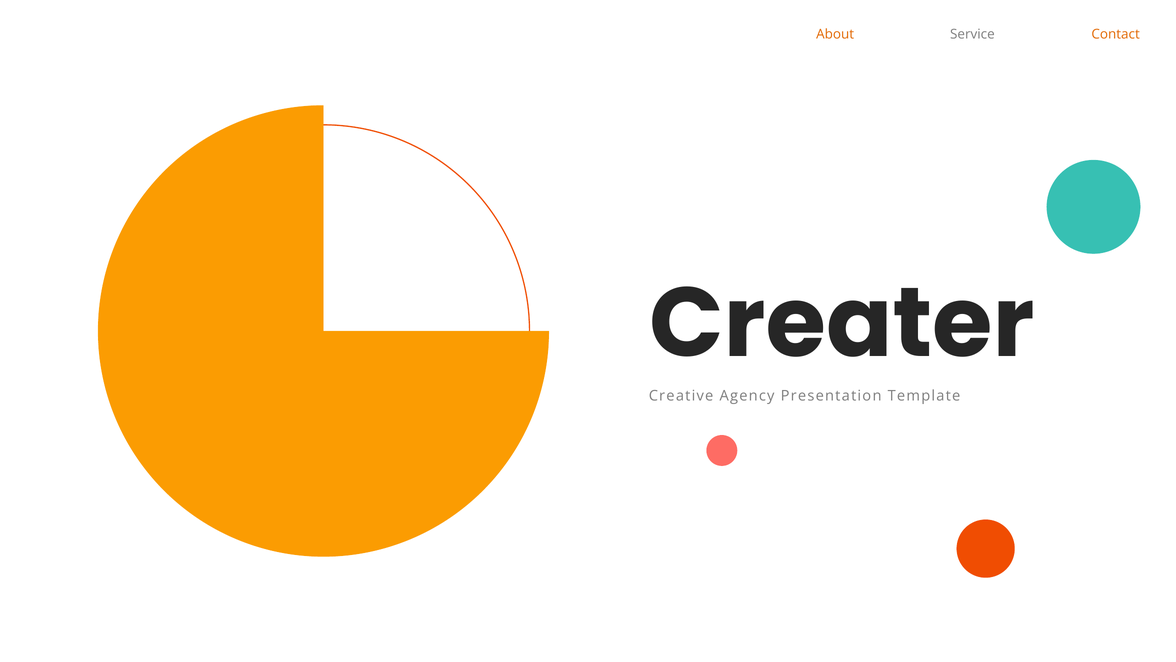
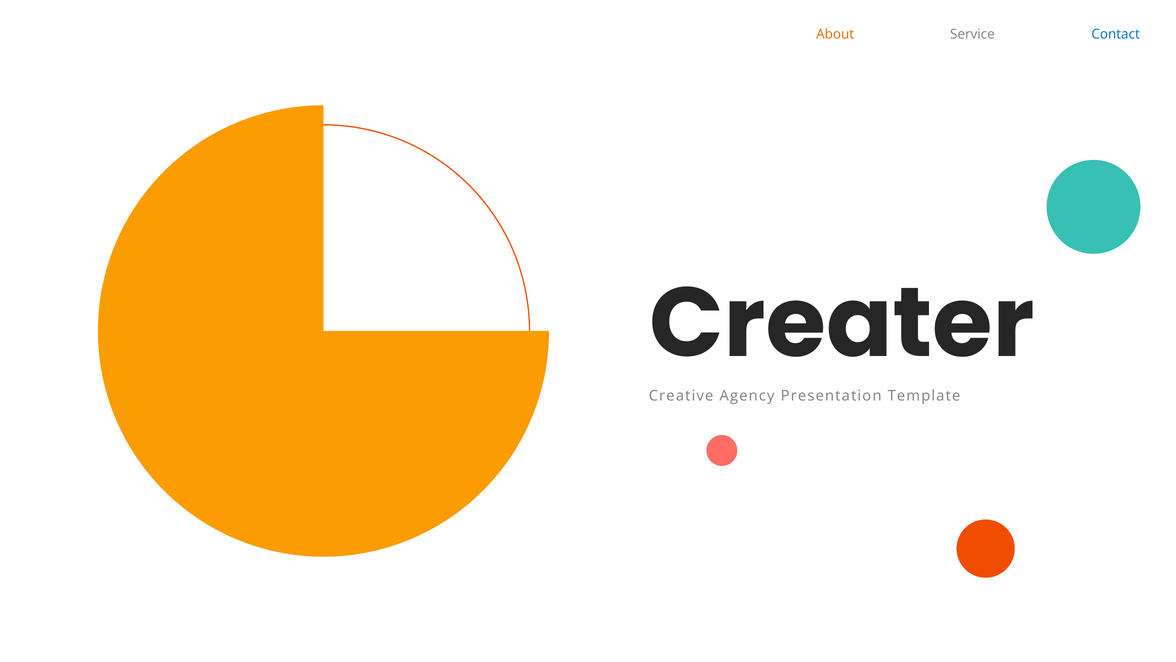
Contact colour: orange -> blue
